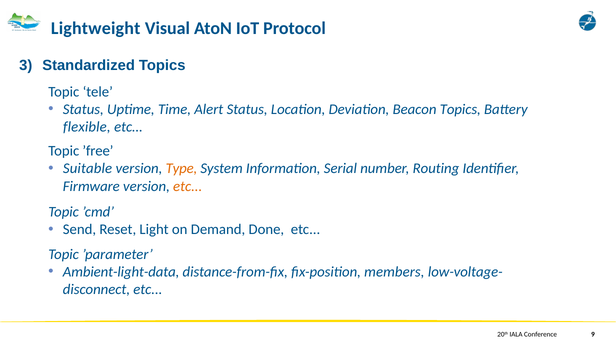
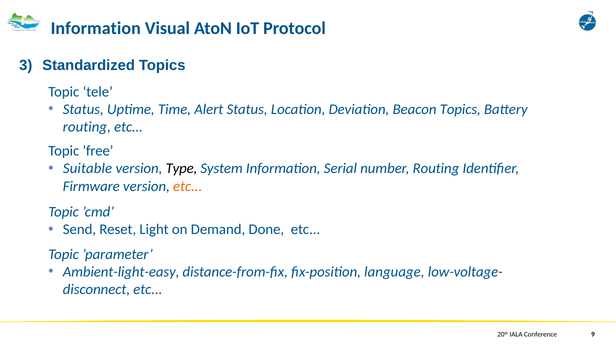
Lightweight at (96, 28): Lightweight -> Information
flexible at (87, 127): flexible -> routing
Type colour: orange -> black
Ambient-light-data: Ambient-light-data -> Ambient-light-easy
members: members -> language
